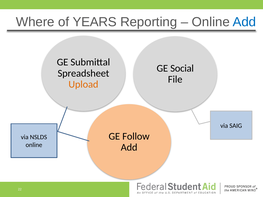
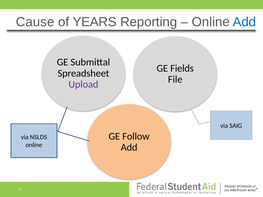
Where: Where -> Cause
Social: Social -> Fields
Upload colour: orange -> purple
